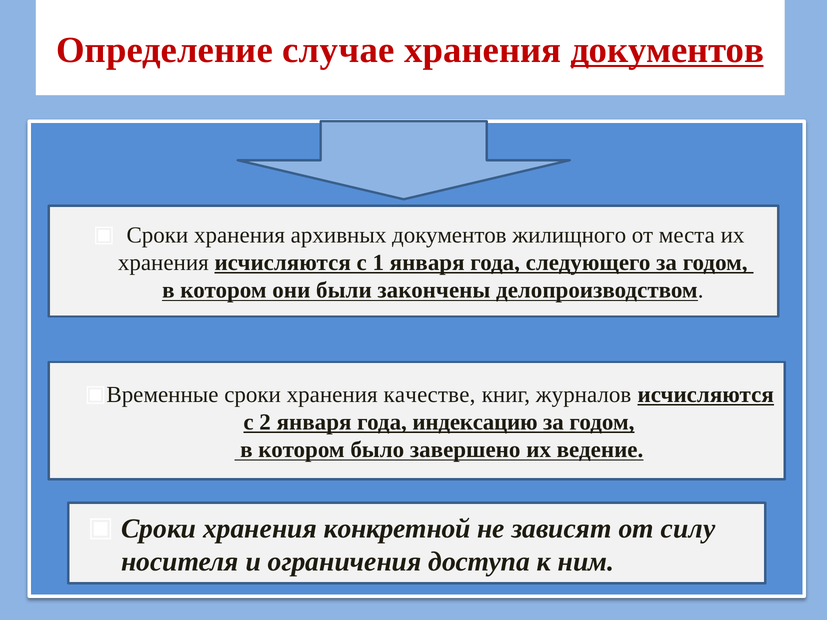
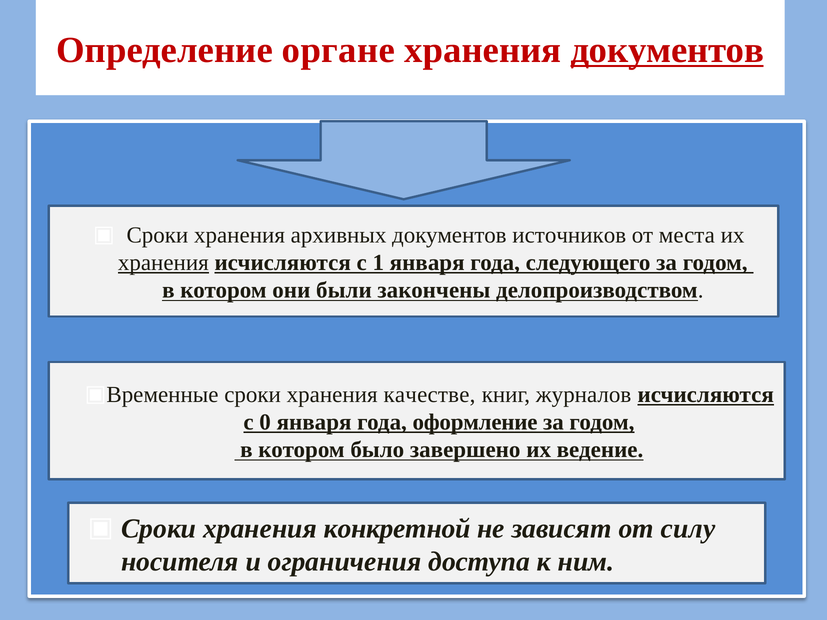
случае: случае -> органе
жилищного: жилищного -> источников
хранения at (163, 263) underline: none -> present
2: 2 -> 0
индексацию: индексацию -> оформление
